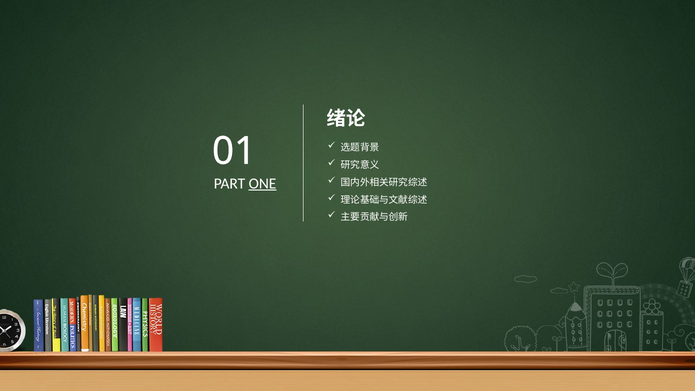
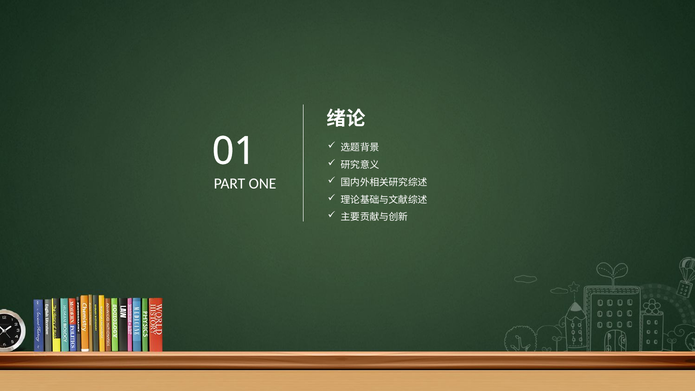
ONE underline: present -> none
